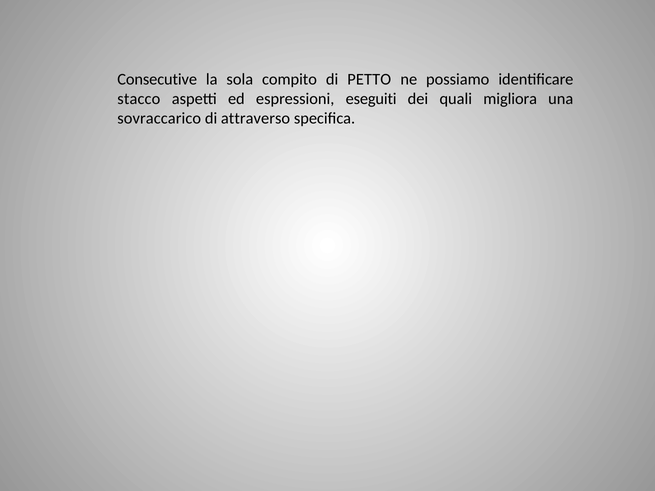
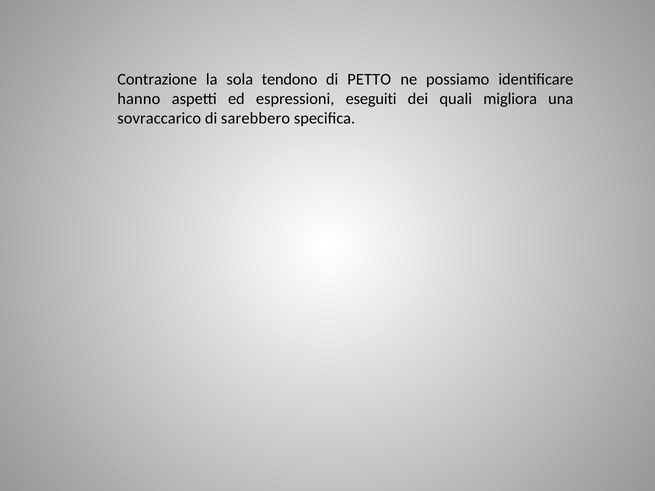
Consecutive: Consecutive -> Contrazione
compito: compito -> tendono
stacco: stacco -> hanno
attraverso: attraverso -> sarebbero
